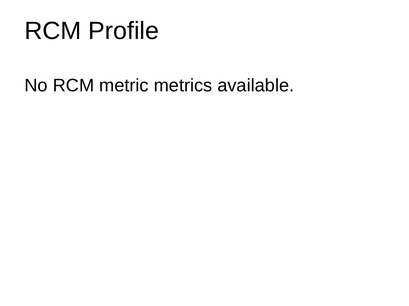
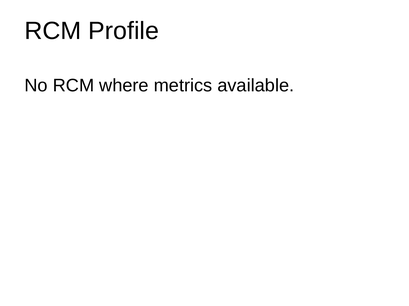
metric: metric -> where
